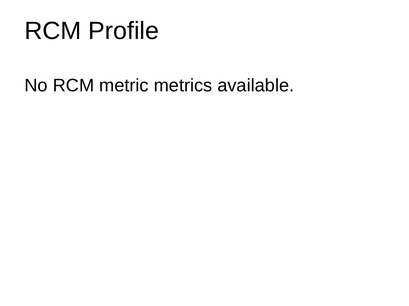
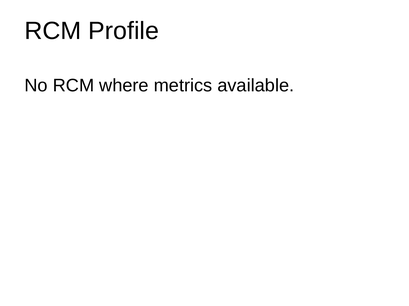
metric: metric -> where
